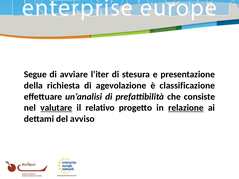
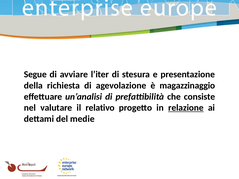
classificazione: classificazione -> magazzinaggio
valutare underline: present -> none
avviso: avviso -> medie
